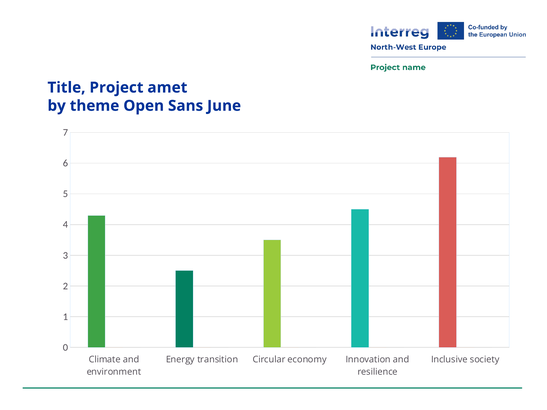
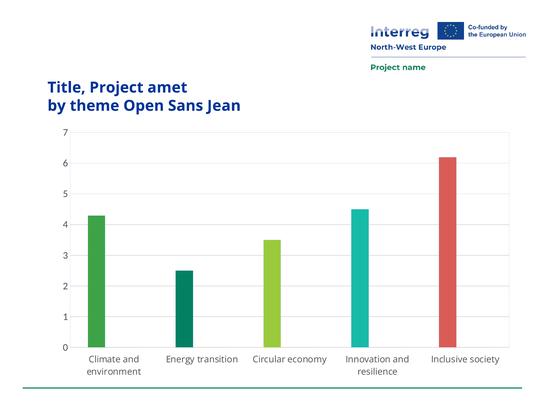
June: June -> Jean
